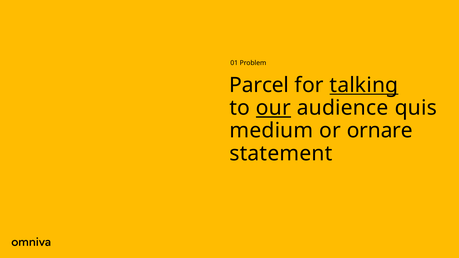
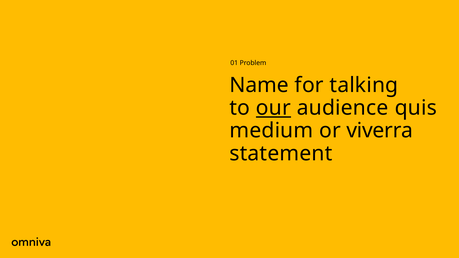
Parcel: Parcel -> Name
talking underline: present -> none
ornare: ornare -> viverra
